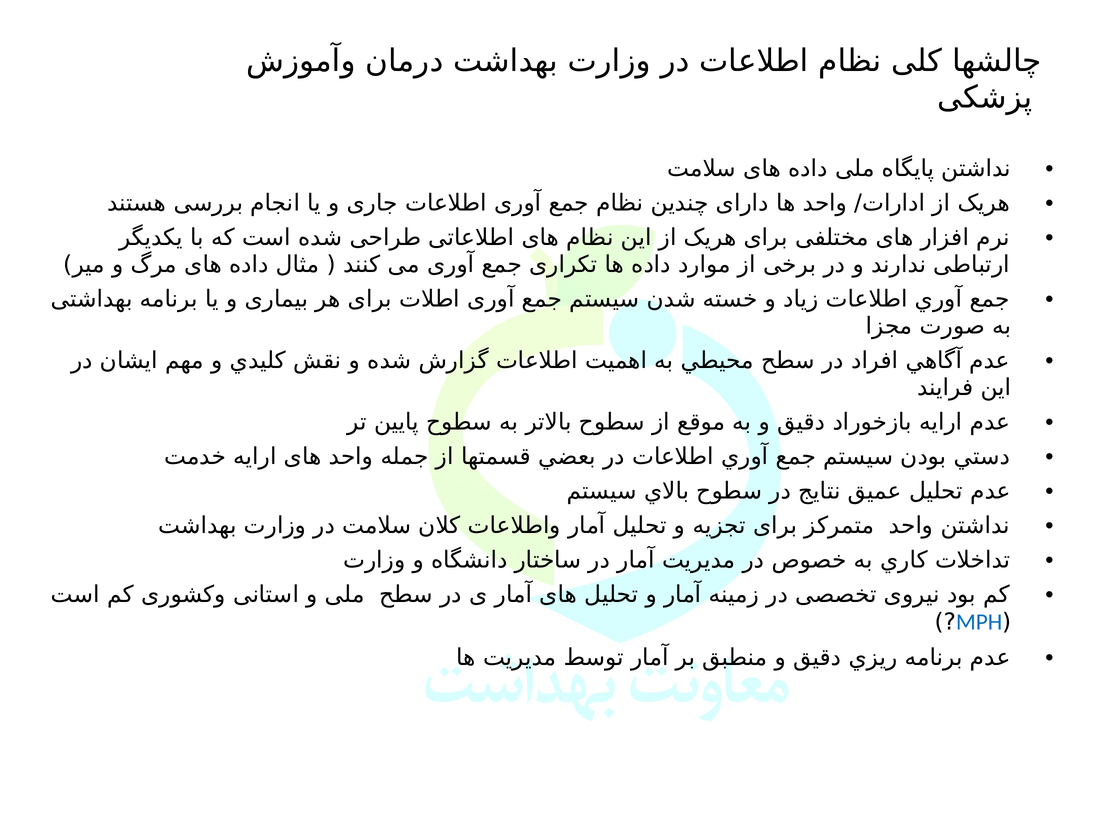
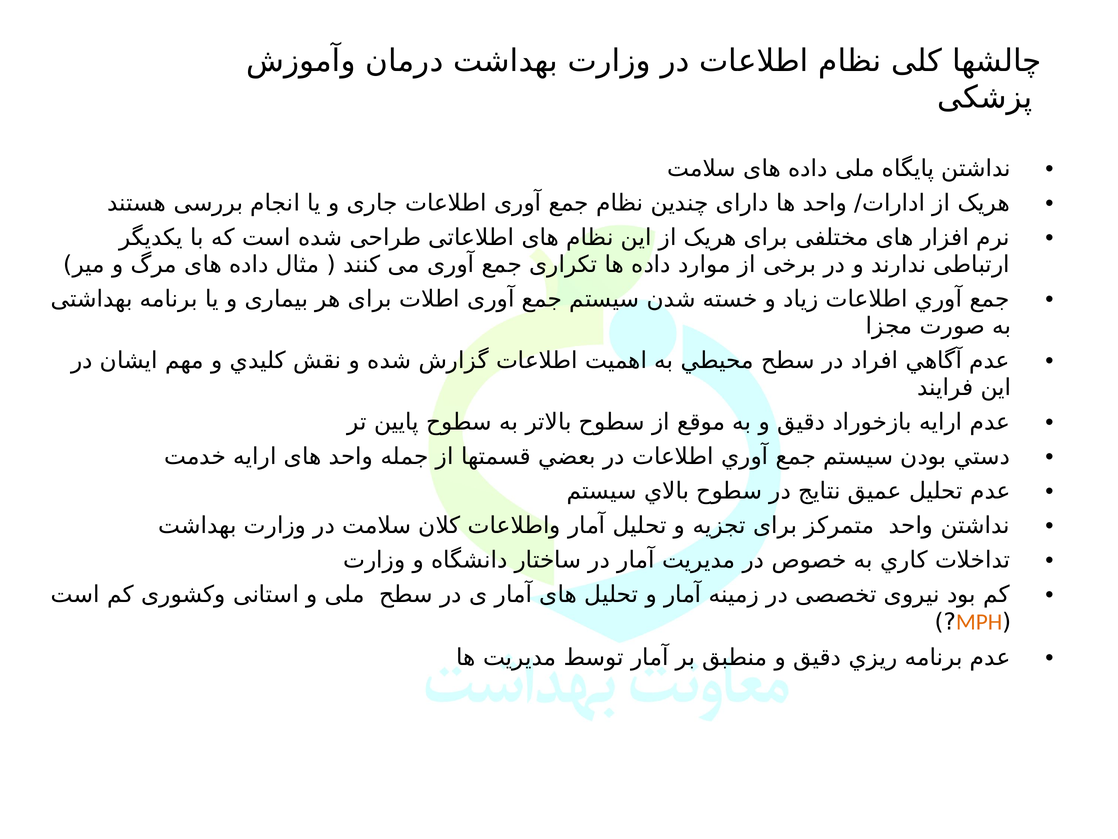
MPH colour: blue -> orange
